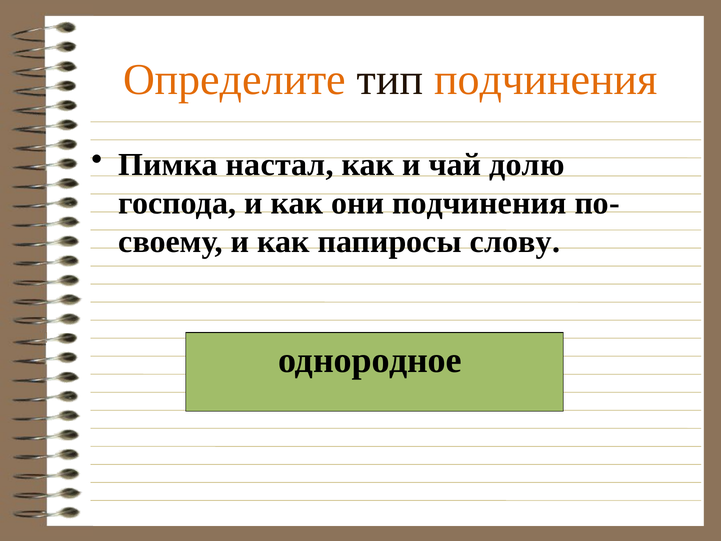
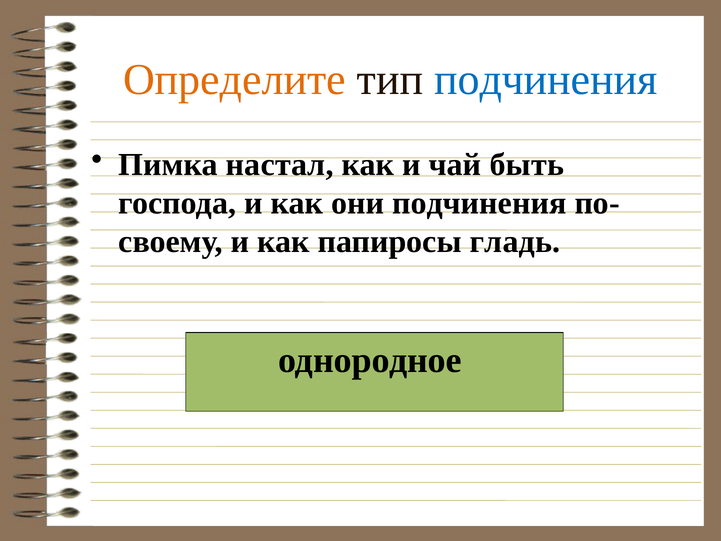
подчинения at (546, 80) colour: orange -> blue
долю: долю -> быть
слову: слову -> гладь
